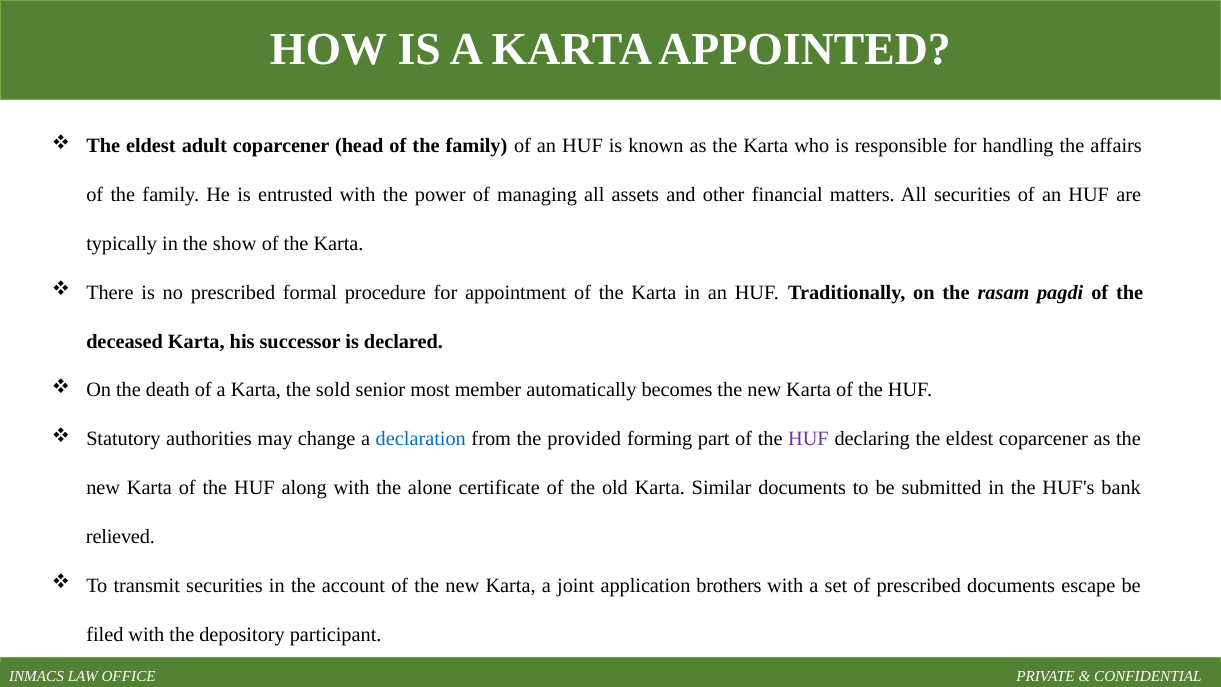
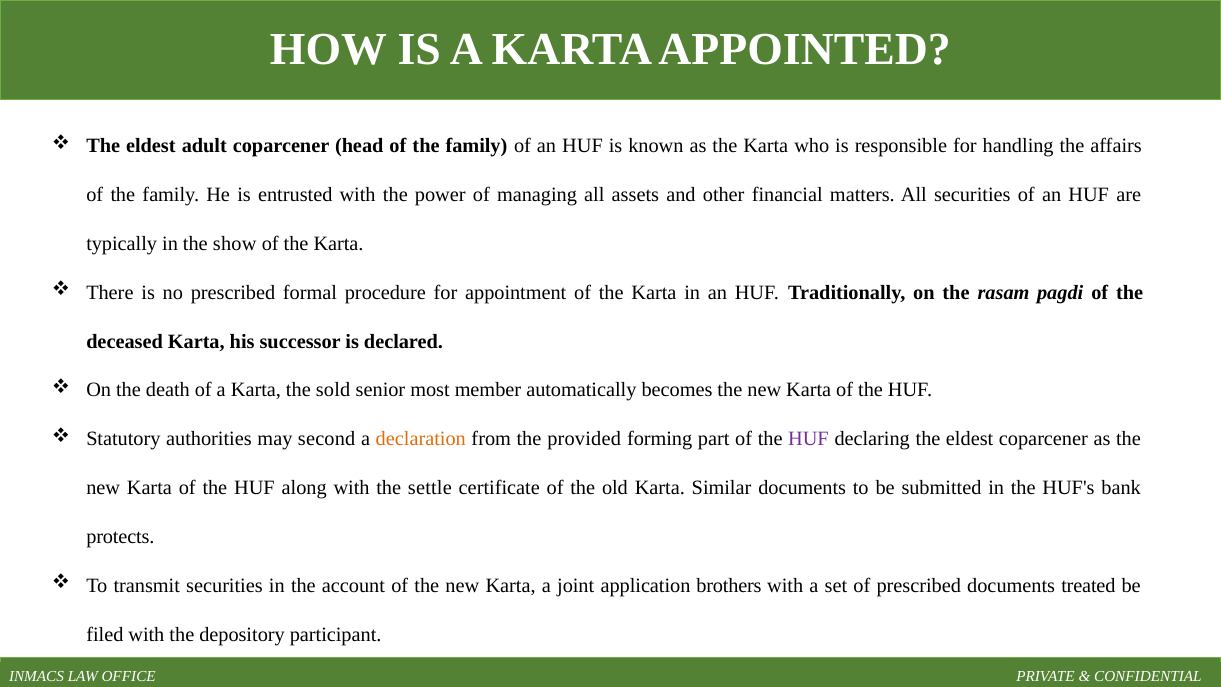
change: change -> second
declaration colour: blue -> orange
alone: alone -> settle
relieved: relieved -> protects
escape: escape -> treated
